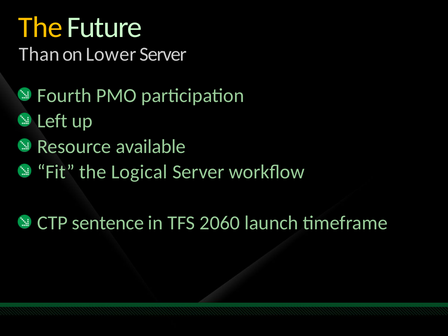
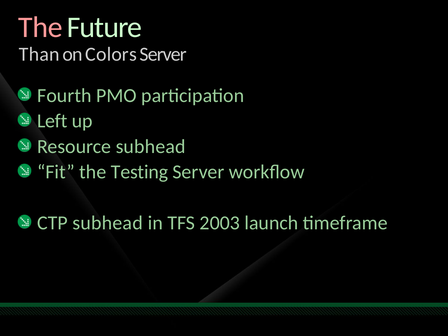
The at (40, 27) colour: yellow -> pink
Lower: Lower -> Colors
Resource available: available -> subhead
Logical: Logical -> Testing
CTP sentence: sentence -> subhead
2060: 2060 -> 2003
